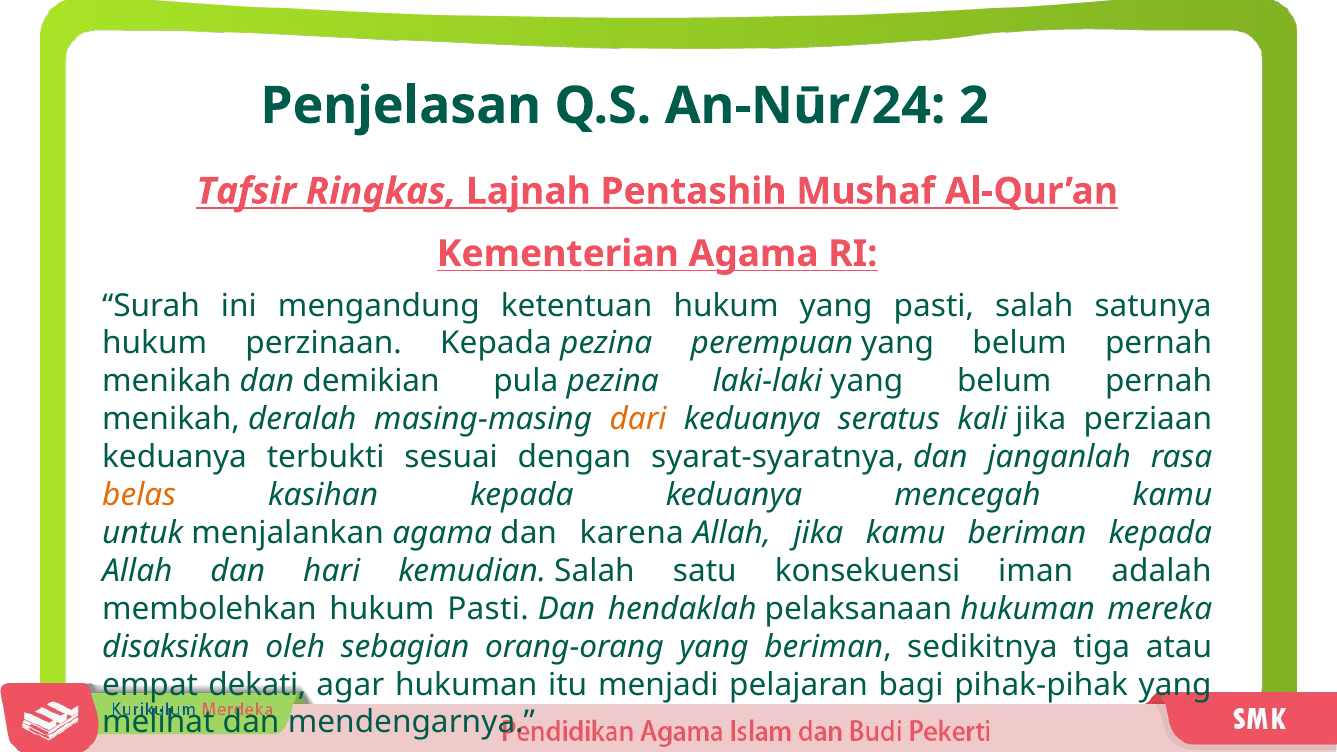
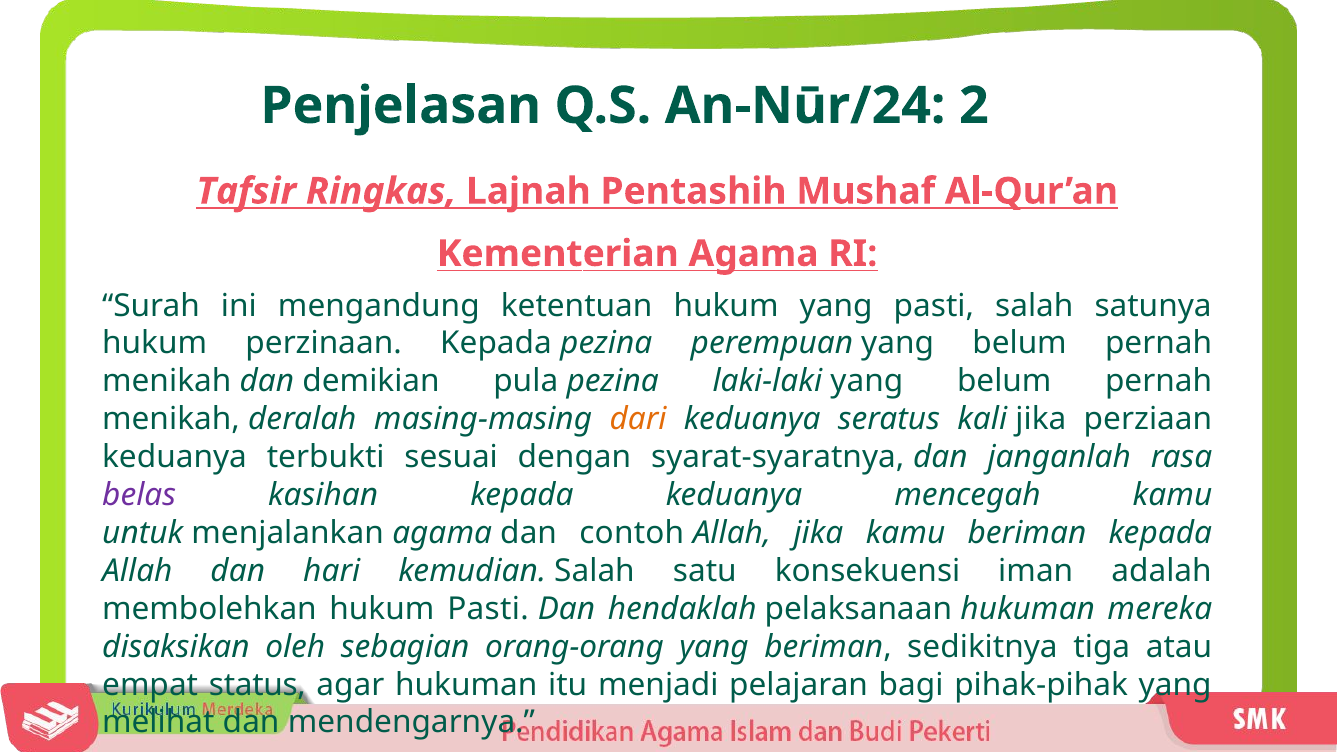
belas colour: orange -> purple
karena: karena -> contoh
dekati: dekati -> status
